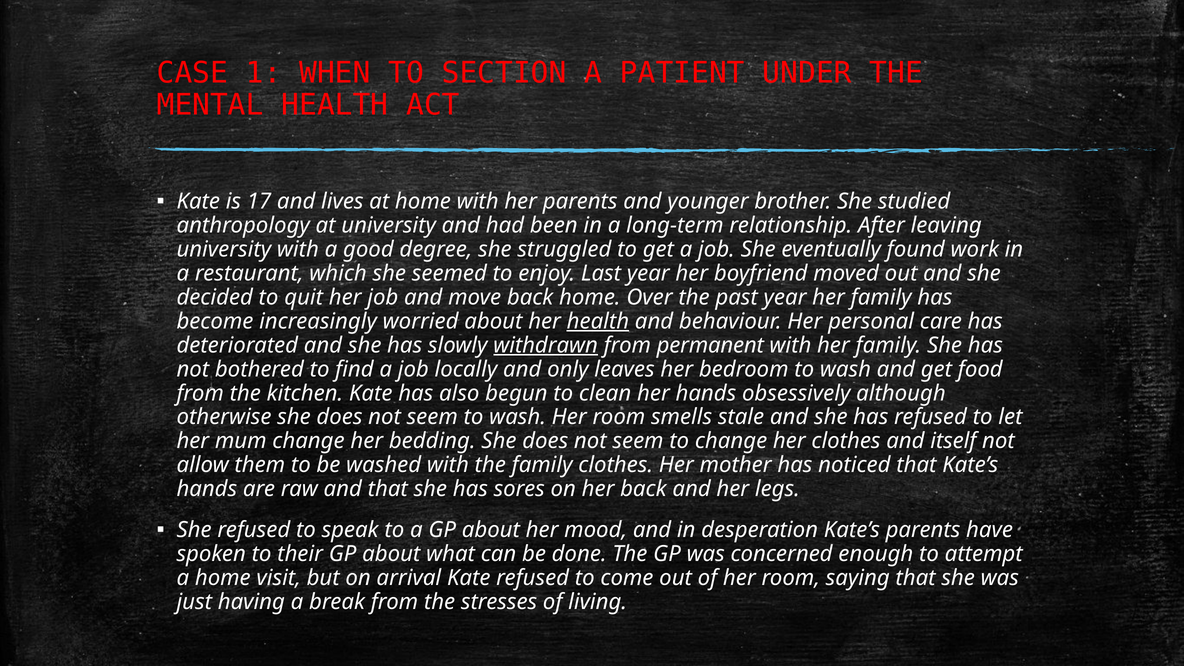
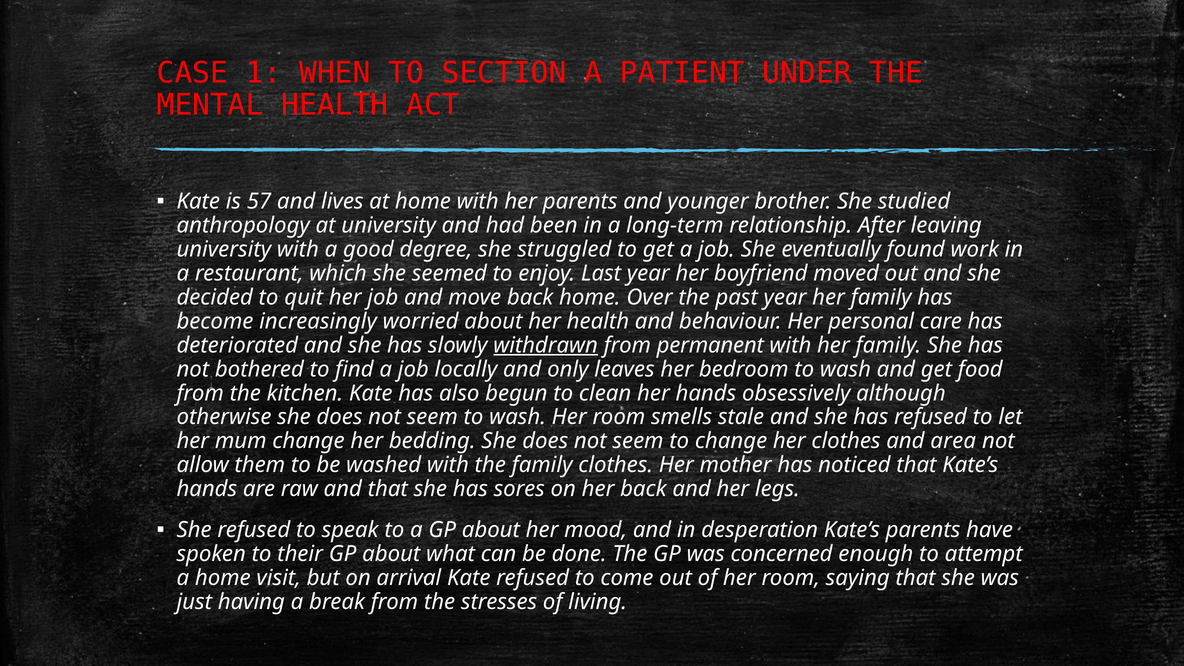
17: 17 -> 57
health at (598, 321) underline: present -> none
itself: itself -> area
